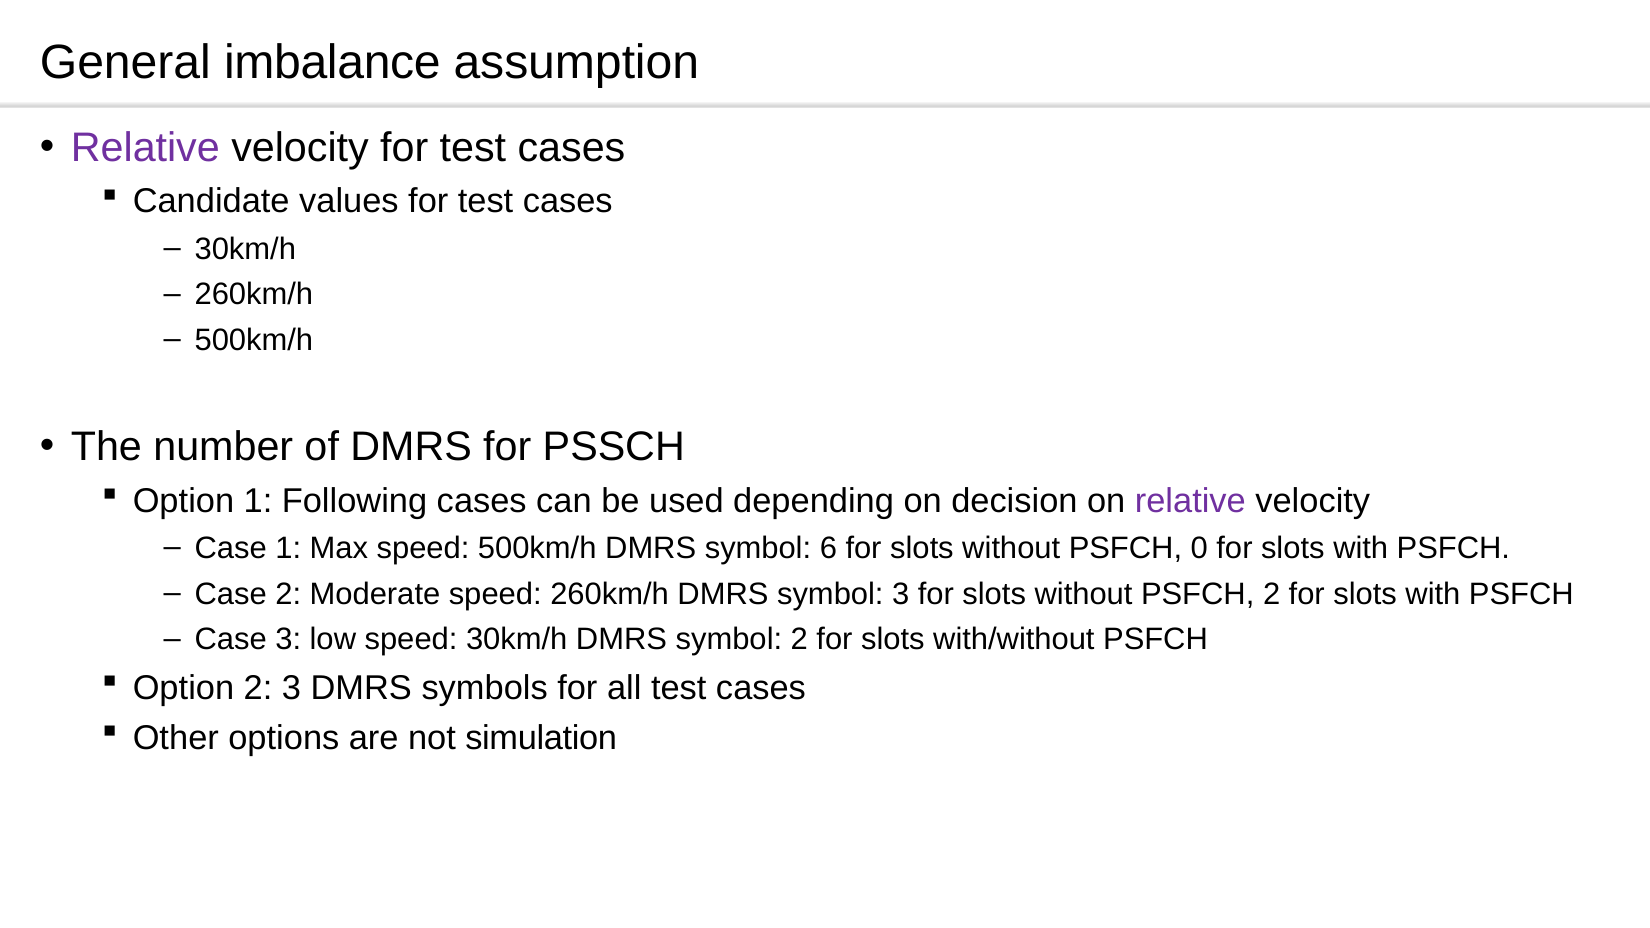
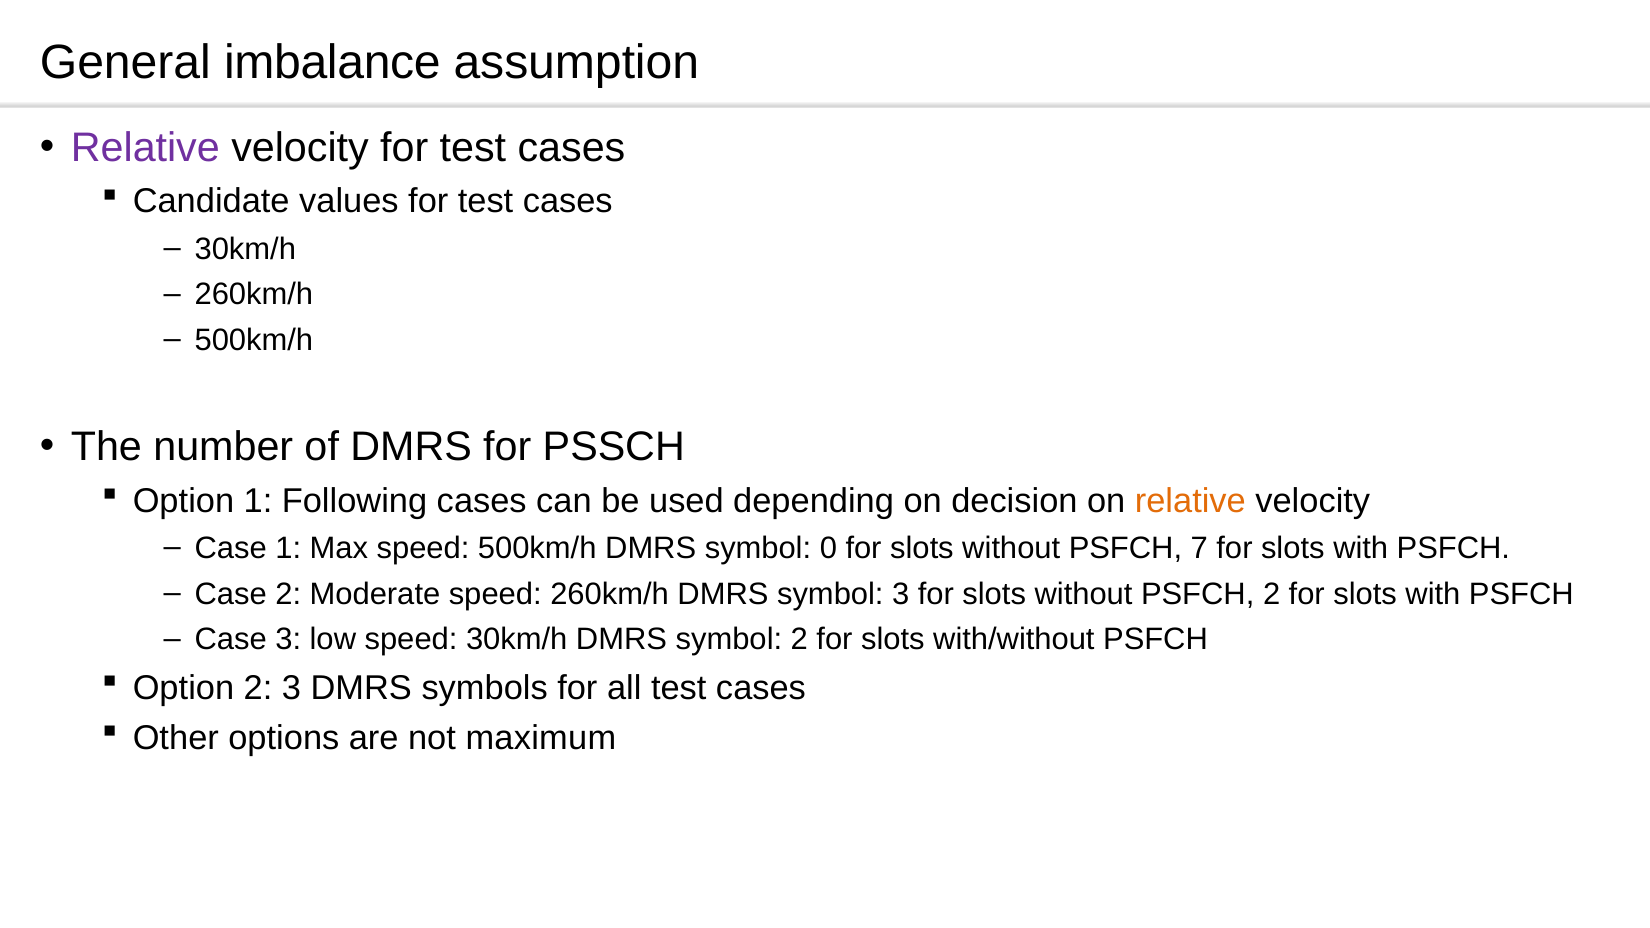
relative at (1190, 501) colour: purple -> orange
6: 6 -> 0
0: 0 -> 7
simulation: simulation -> maximum
